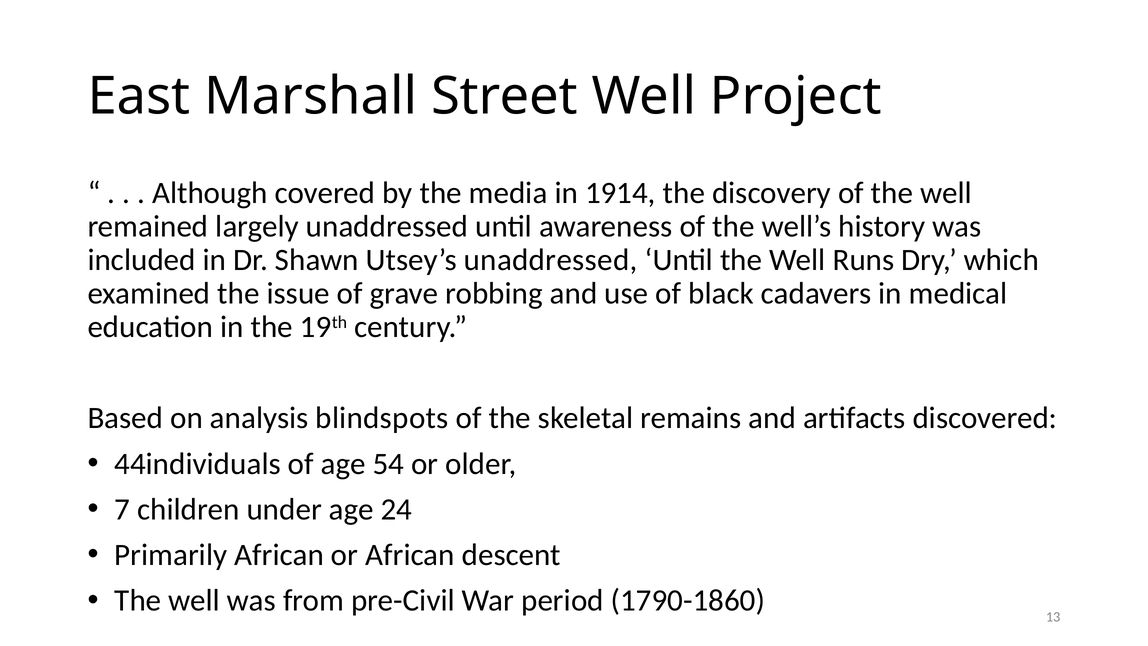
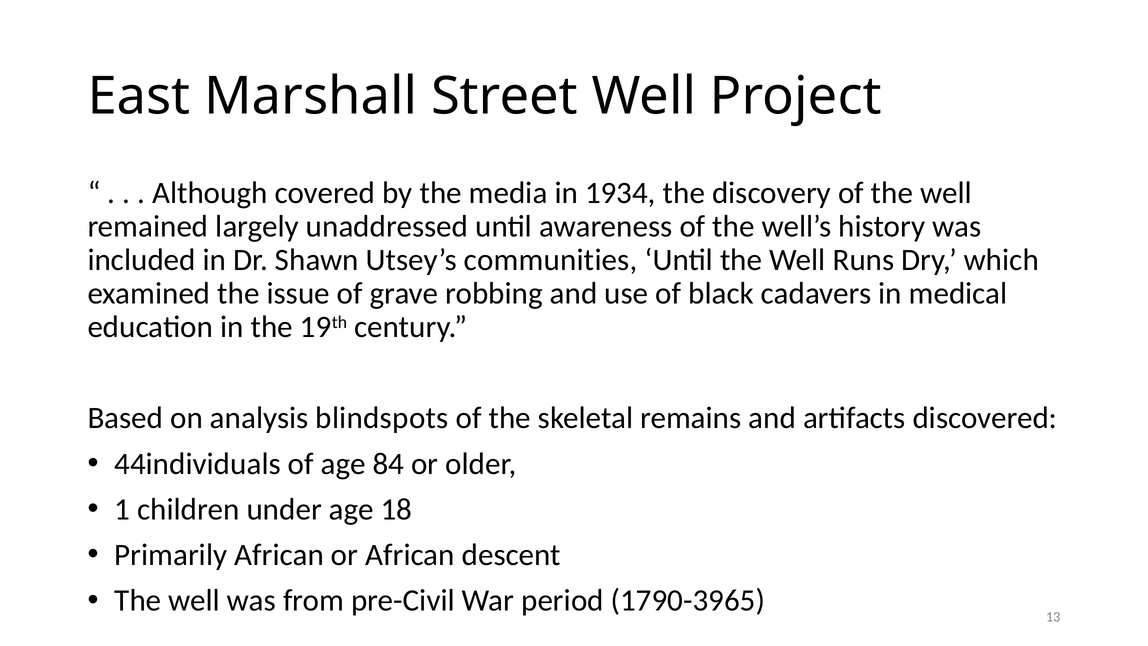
1914: 1914 -> 1934
Utsey’s unaddressed: unaddressed -> communities
54: 54 -> 84
7: 7 -> 1
24: 24 -> 18
1790-1860: 1790-1860 -> 1790-3965
